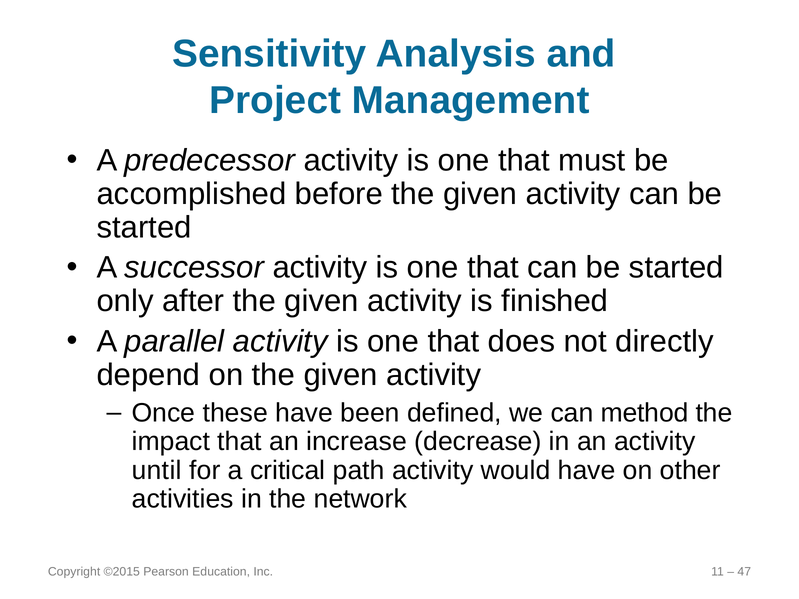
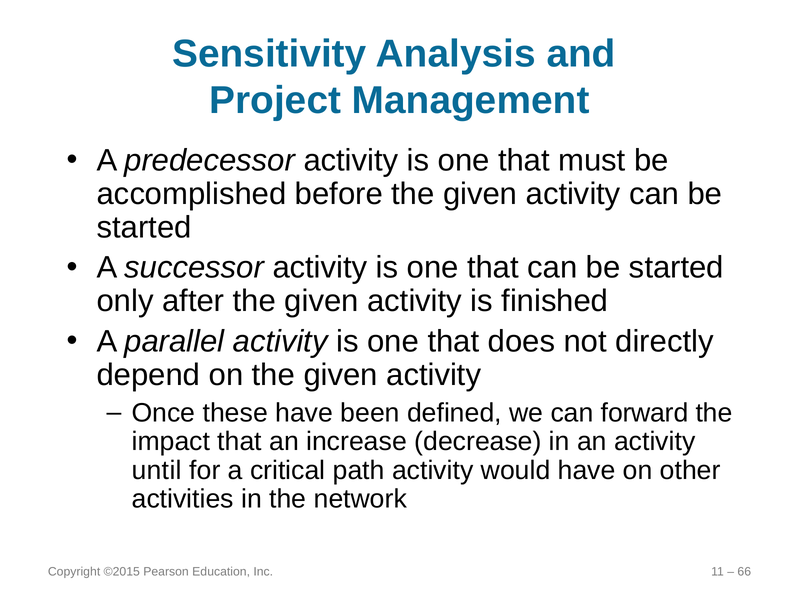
method: method -> forward
47: 47 -> 66
